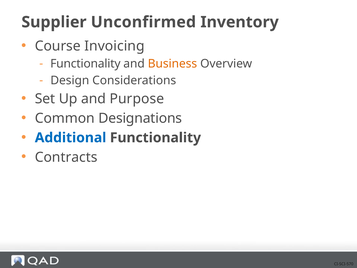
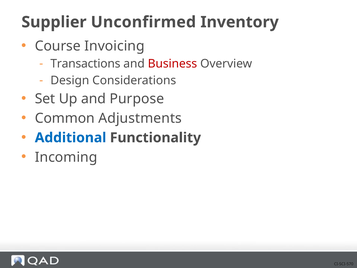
Functionality at (85, 64): Functionality -> Transactions
Business colour: orange -> red
Designations: Designations -> Adjustments
Contracts: Contracts -> Incoming
